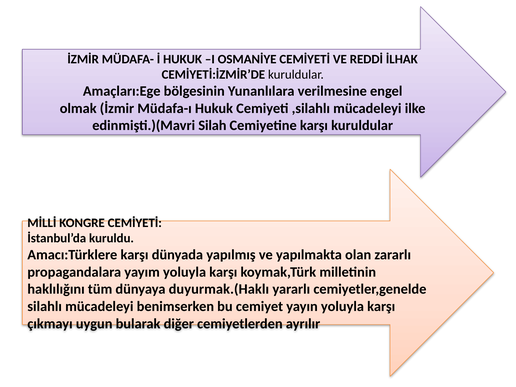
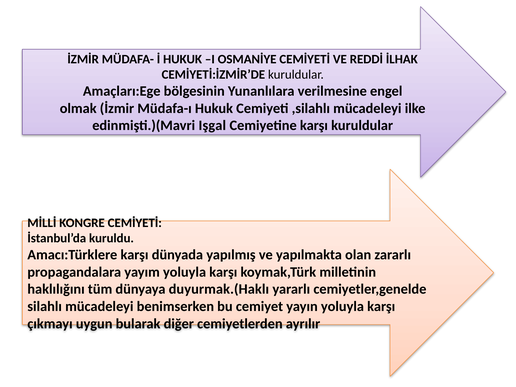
Silah: Silah -> Işgal
